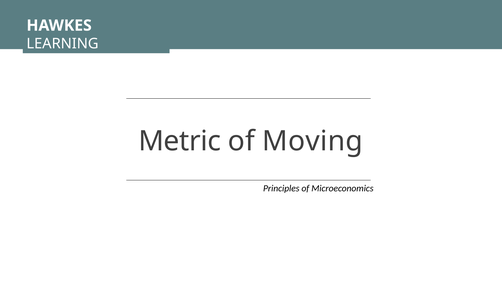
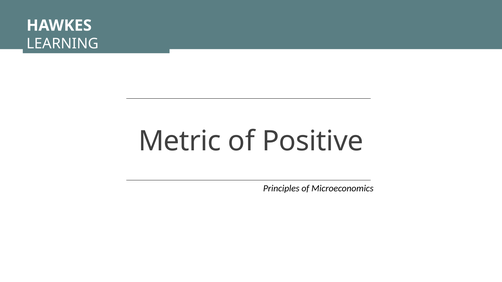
Moving: Moving -> Positive
